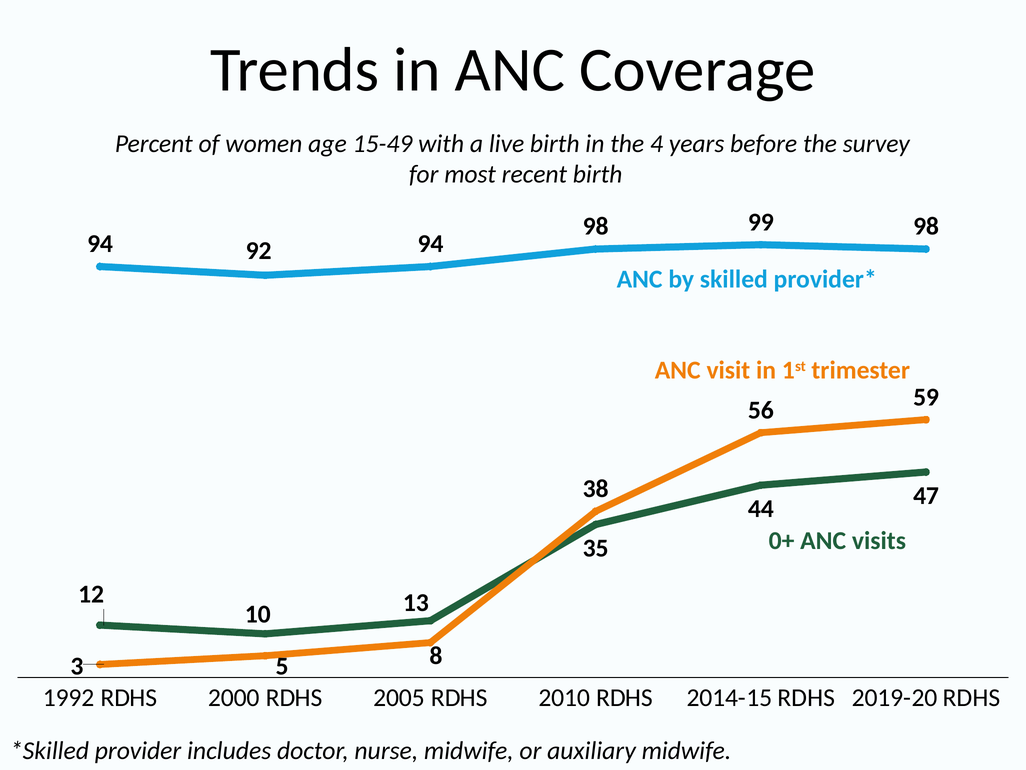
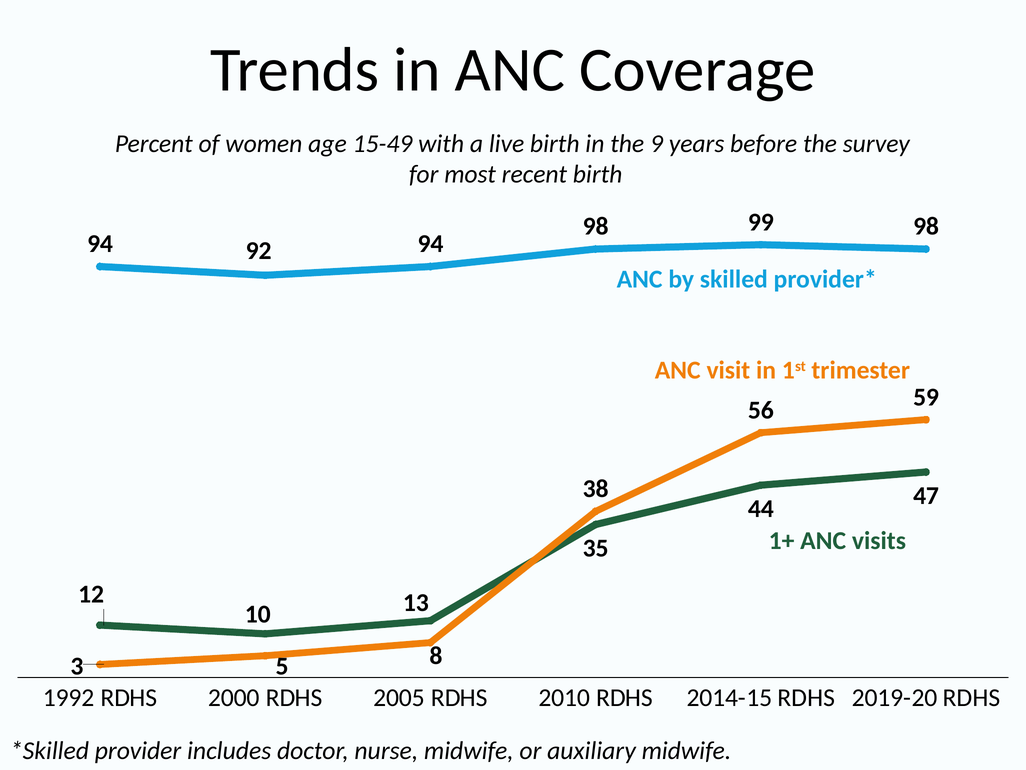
4: 4 -> 9
0+: 0+ -> 1+
